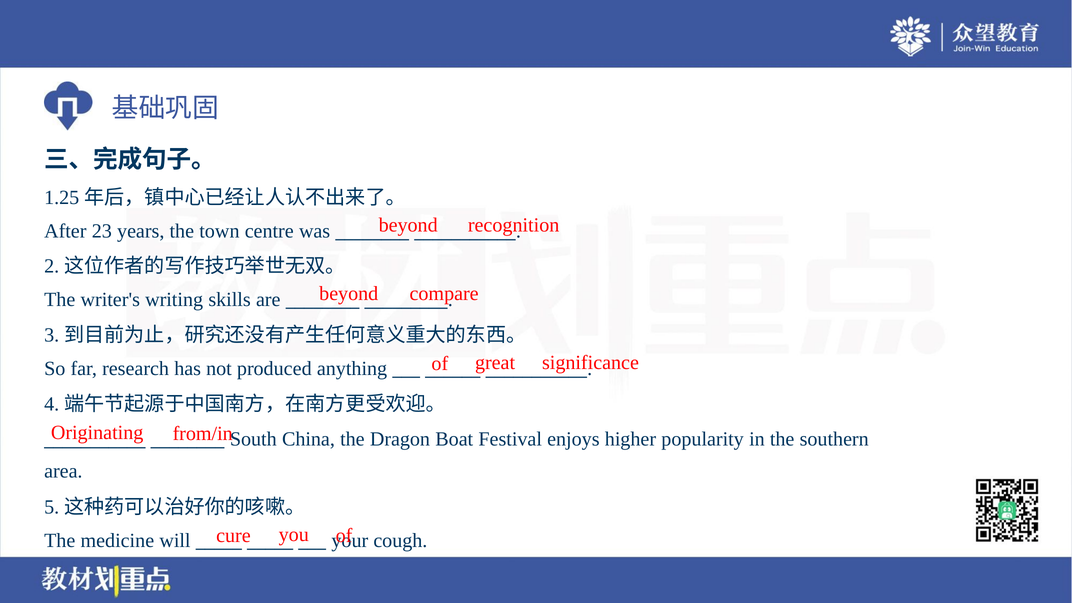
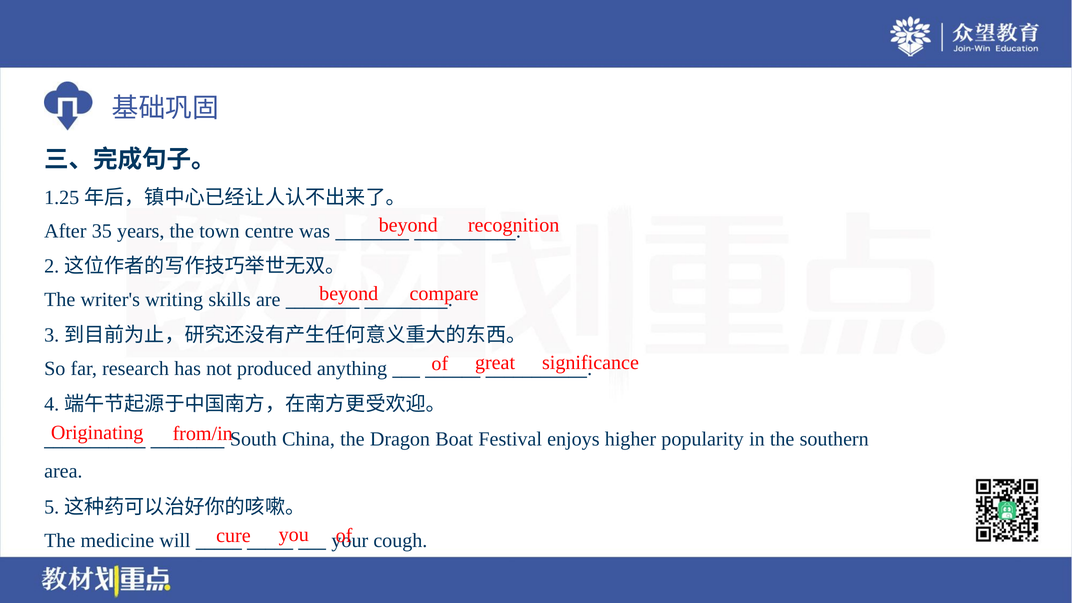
23: 23 -> 35
